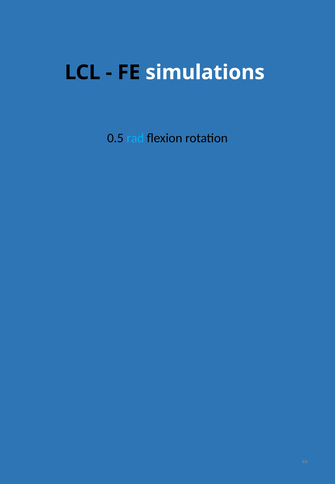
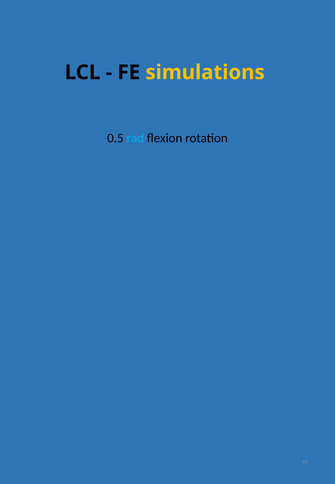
simulations colour: white -> yellow
